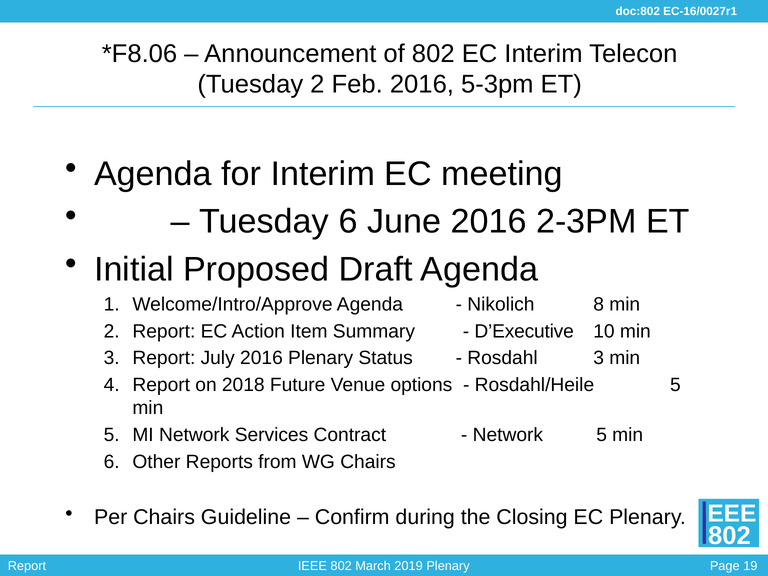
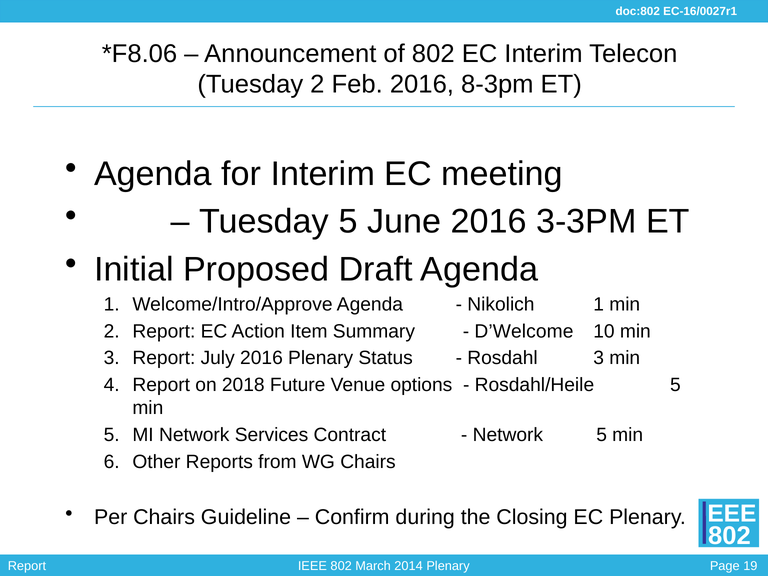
5-3pm: 5-3pm -> 8-3pm
Tuesday 6: 6 -> 5
2-3PM: 2-3PM -> 3-3PM
Nikolich 8: 8 -> 1
D’Executive: D’Executive -> D’Welcome
2019: 2019 -> 2014
